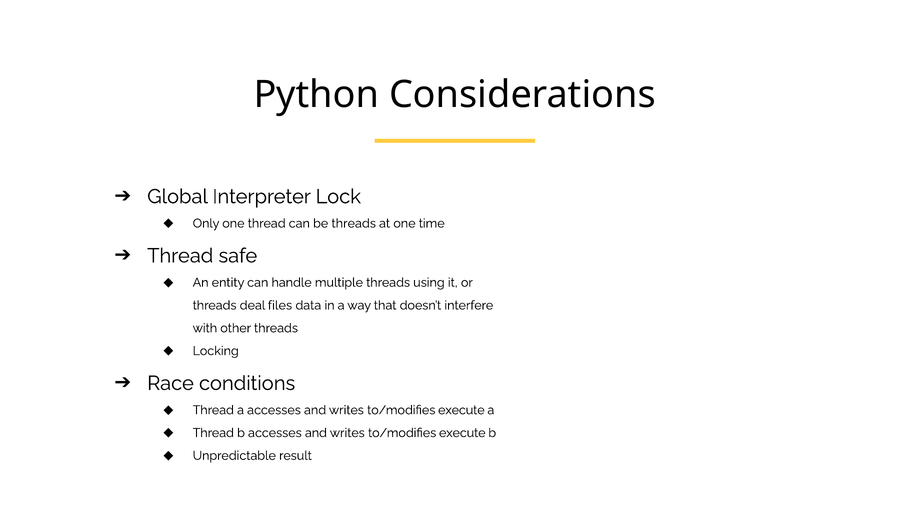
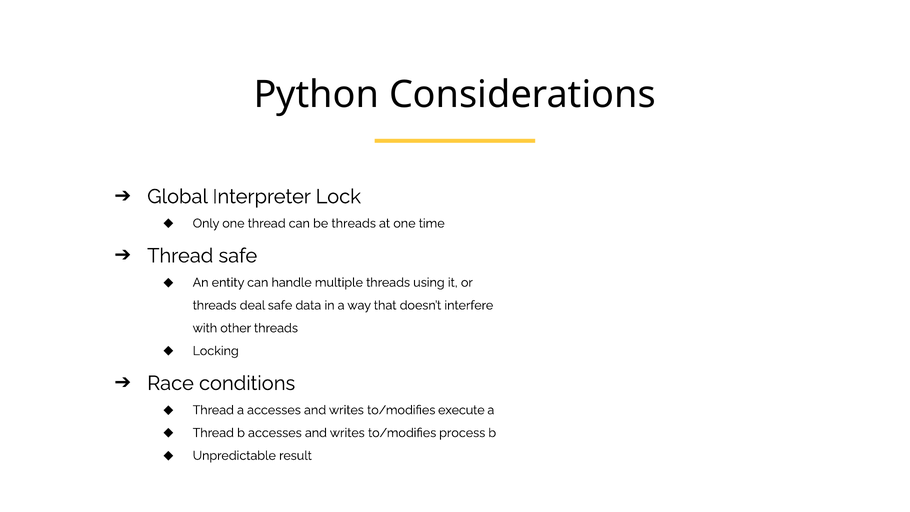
deal files: files -> safe
execute at (462, 433): execute -> process
